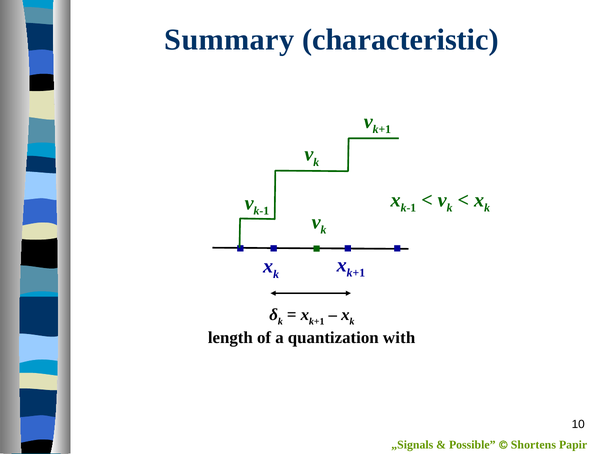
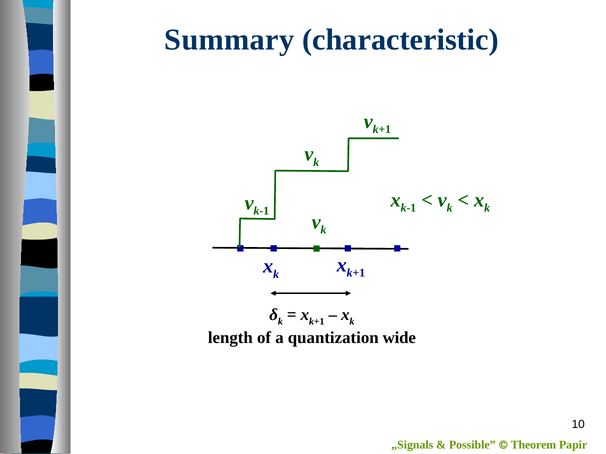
with: with -> wide
Shortens: Shortens -> Theorem
